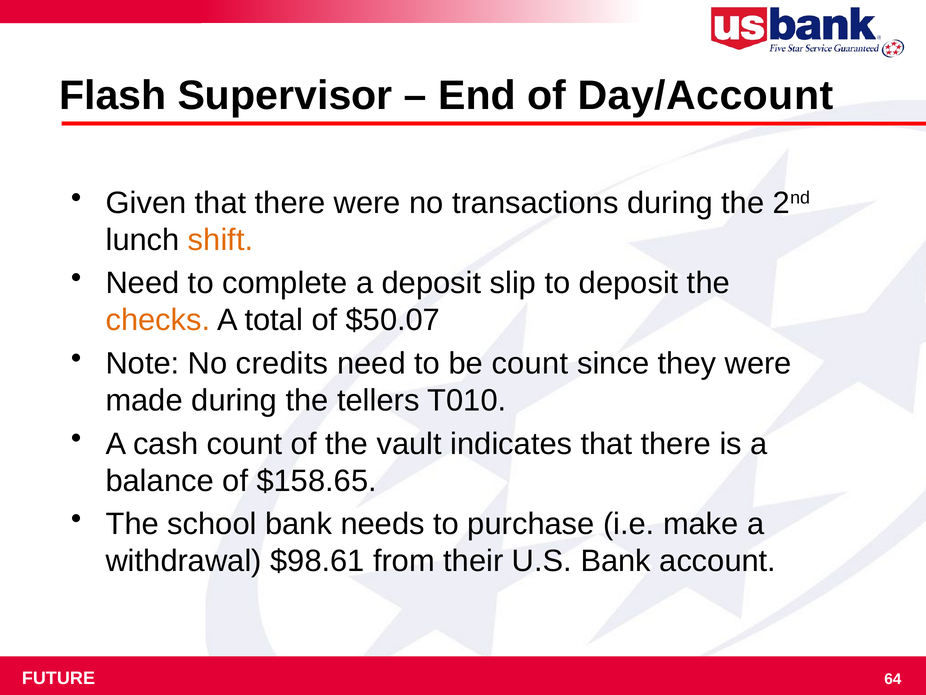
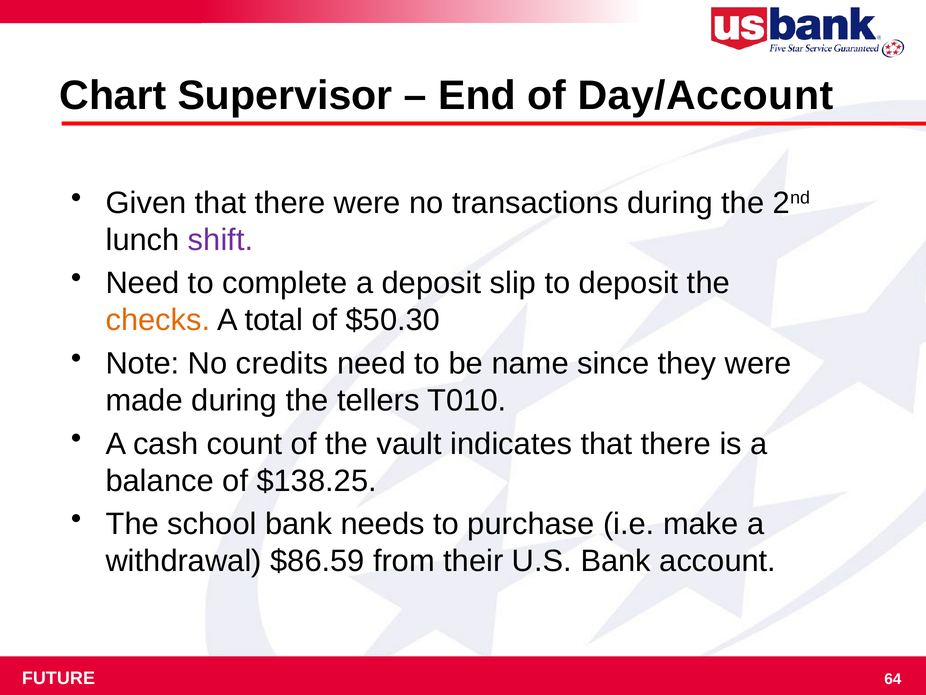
Flash: Flash -> Chart
shift colour: orange -> purple
$50.07: $50.07 -> $50.30
be count: count -> name
$158.65: $158.65 -> $138.25
$98.61: $98.61 -> $86.59
